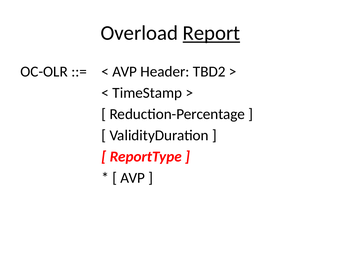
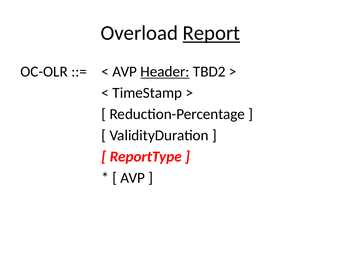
Header underline: none -> present
